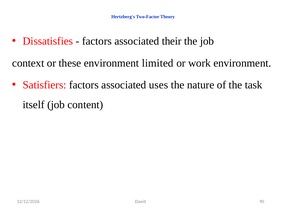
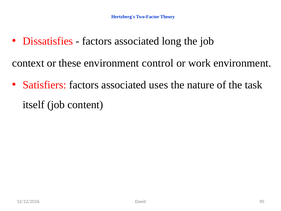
their: their -> long
limited: limited -> control
